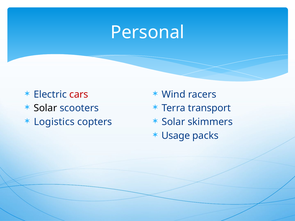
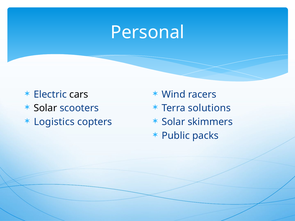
cars colour: red -> black
transport: transport -> solutions
Usage: Usage -> Public
